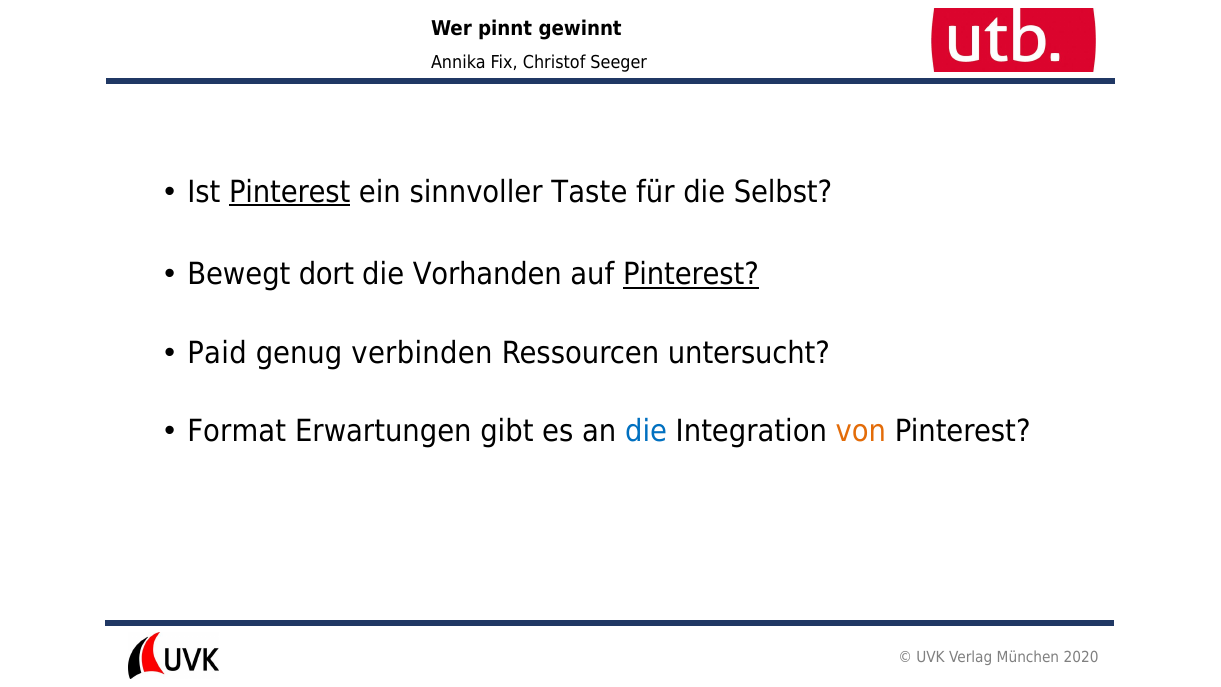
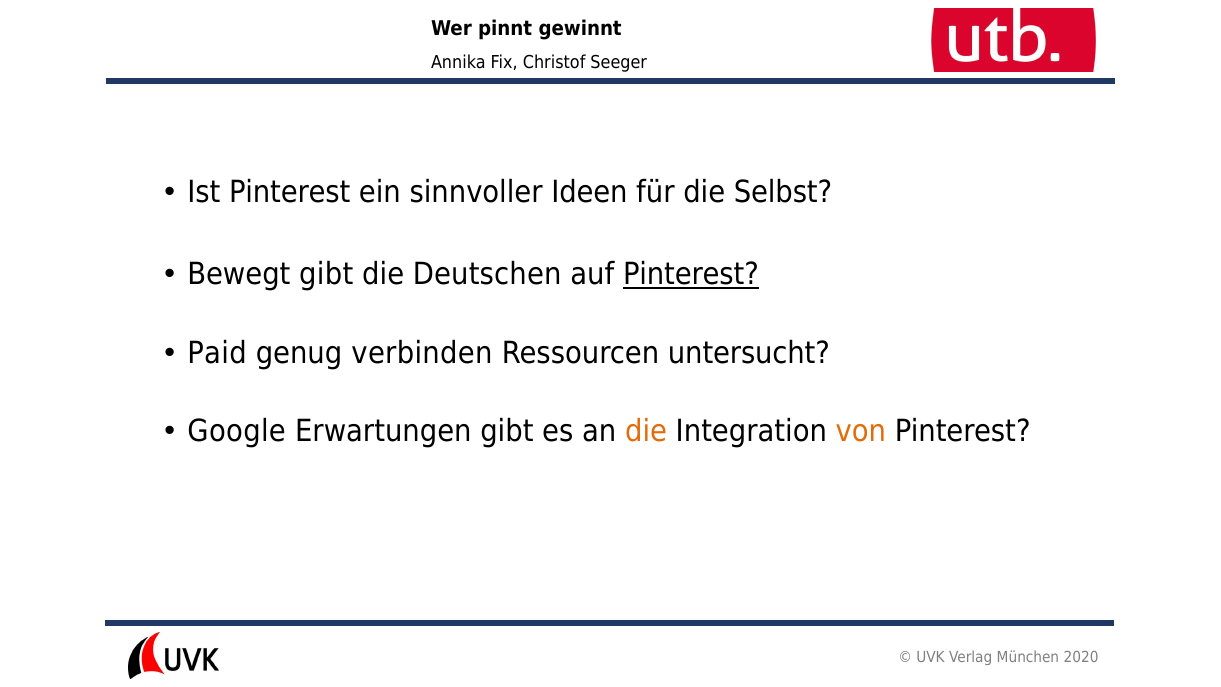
Pinterest at (290, 192) underline: present -> none
Taste: Taste -> Ideen
Bewegt dort: dort -> gibt
Vorhanden: Vorhanden -> Deutschen
Format: Format -> Google
die at (646, 432) colour: blue -> orange
